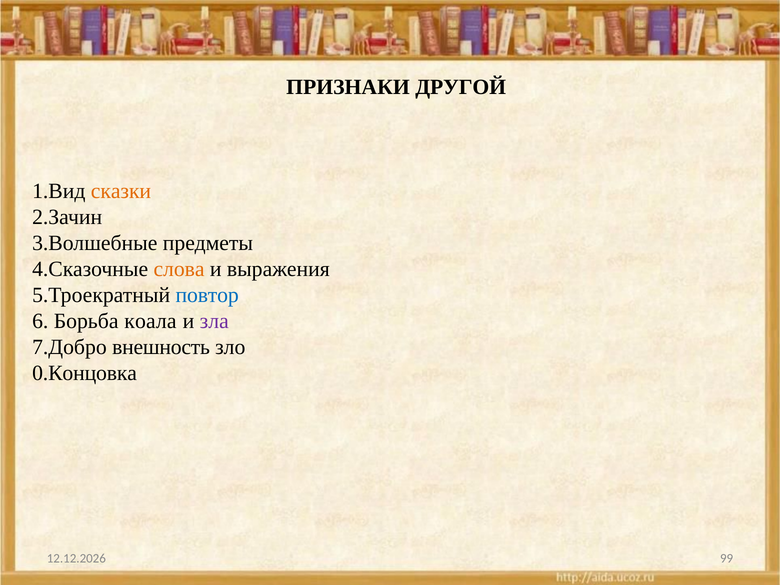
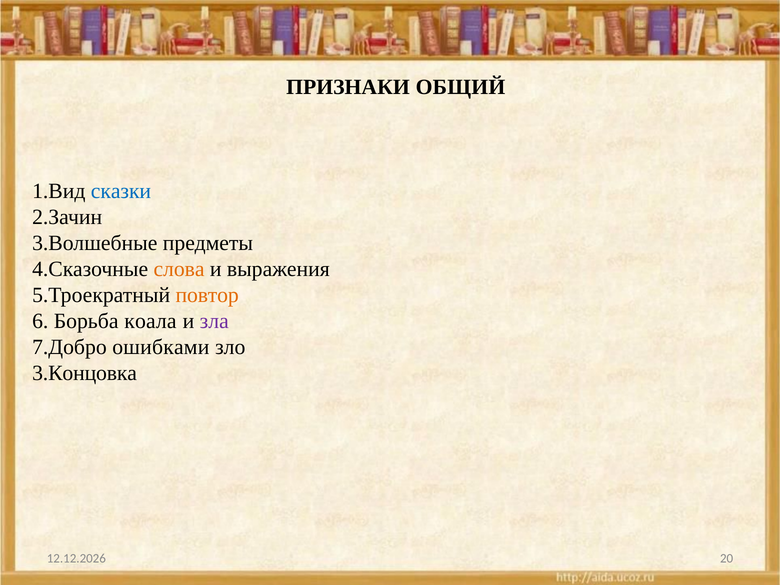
ДРУГОЙ: ДРУГОЙ -> ОБЩИЙ
сказки colour: orange -> blue
повтор colour: blue -> orange
внешность: внешность -> ошибками
0.Концовка: 0.Концовка -> 3.Концовка
99: 99 -> 20
